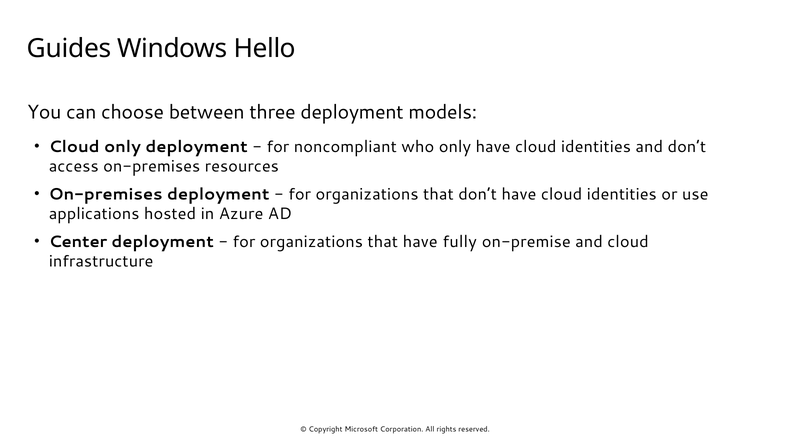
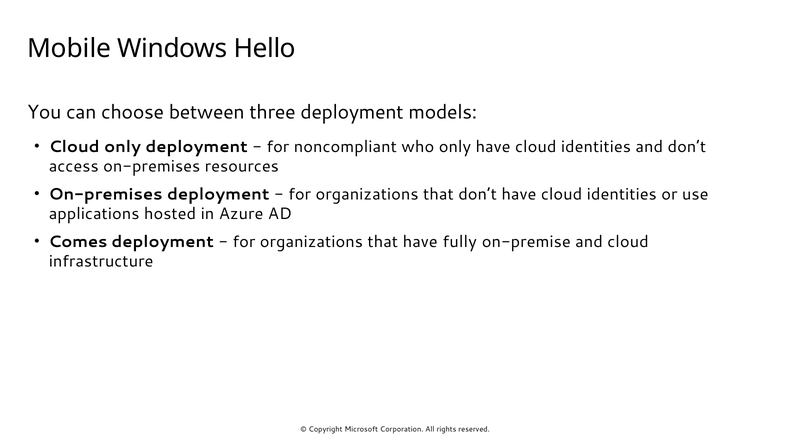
Guides: Guides -> Mobile
Center: Center -> Comes
